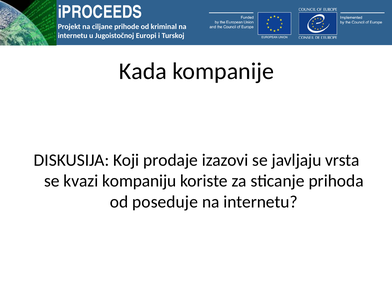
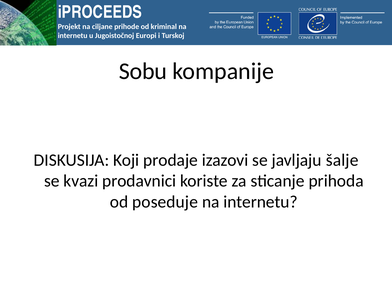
Kada: Kada -> Sobu
vrsta: vrsta -> šalje
kompaniju: kompaniju -> prodavnici
